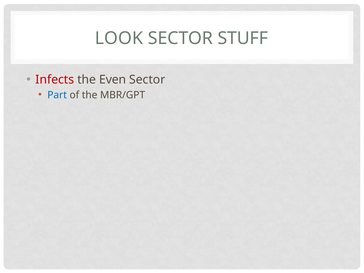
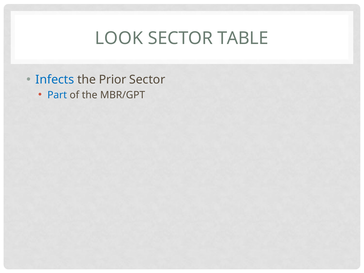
STUFF: STUFF -> TABLE
Infects colour: red -> blue
Even: Even -> Prior
